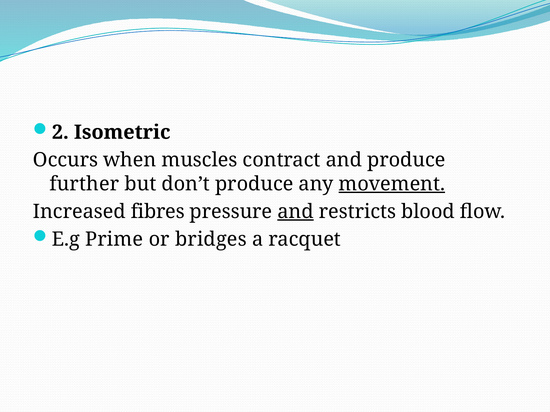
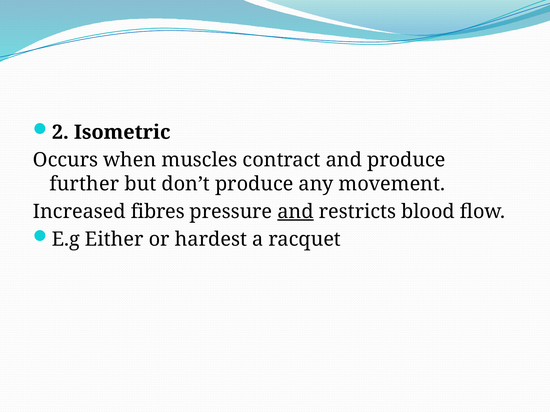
movement underline: present -> none
Prime: Prime -> Either
bridges: bridges -> hardest
